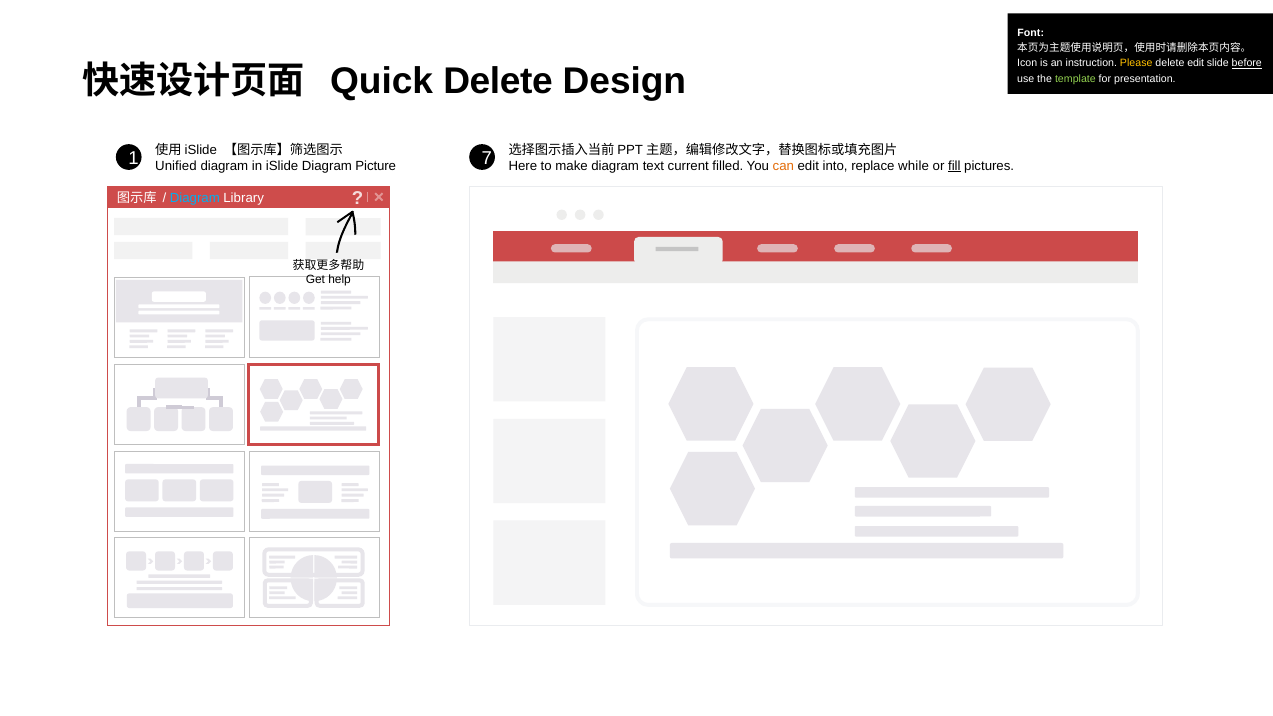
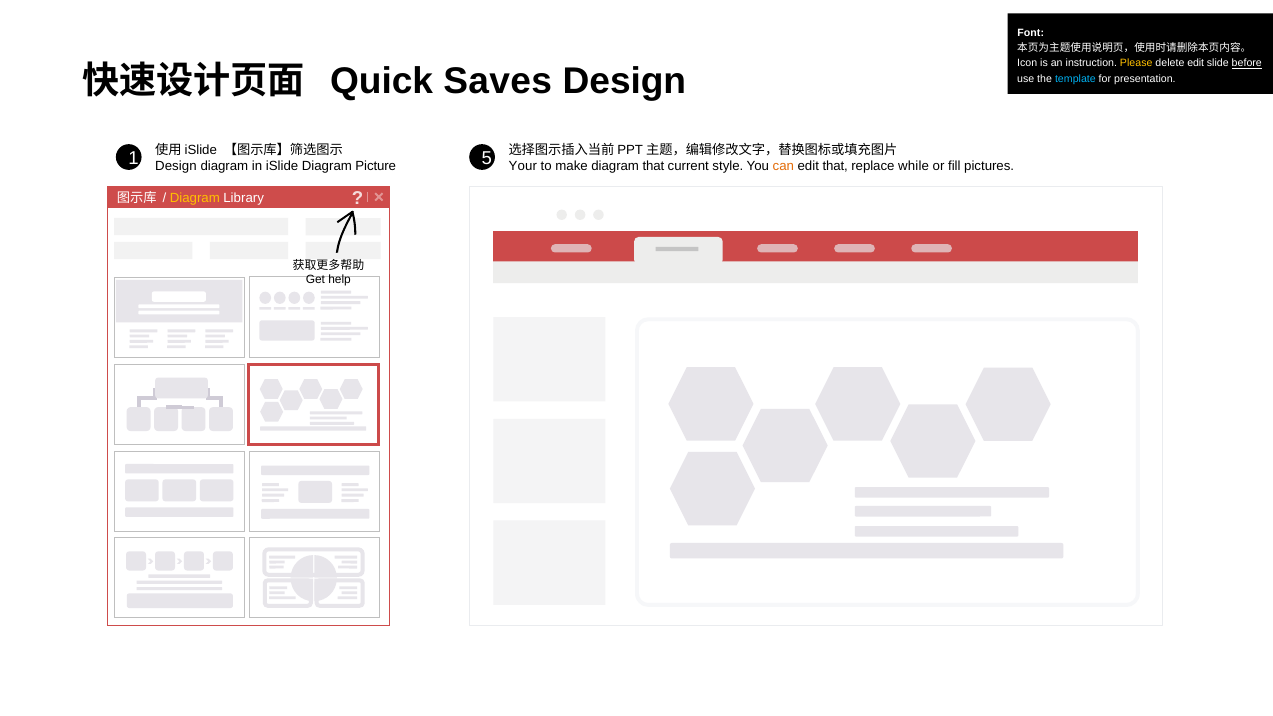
Quick Delete: Delete -> Saves
template colour: light green -> light blue
7: 7 -> 5
Unified at (176, 166): Unified -> Design
Here: Here -> Your
diagram text: text -> that
filled: filled -> style
edit into: into -> that
fill underline: present -> none
Diagram at (195, 198) colour: light blue -> yellow
